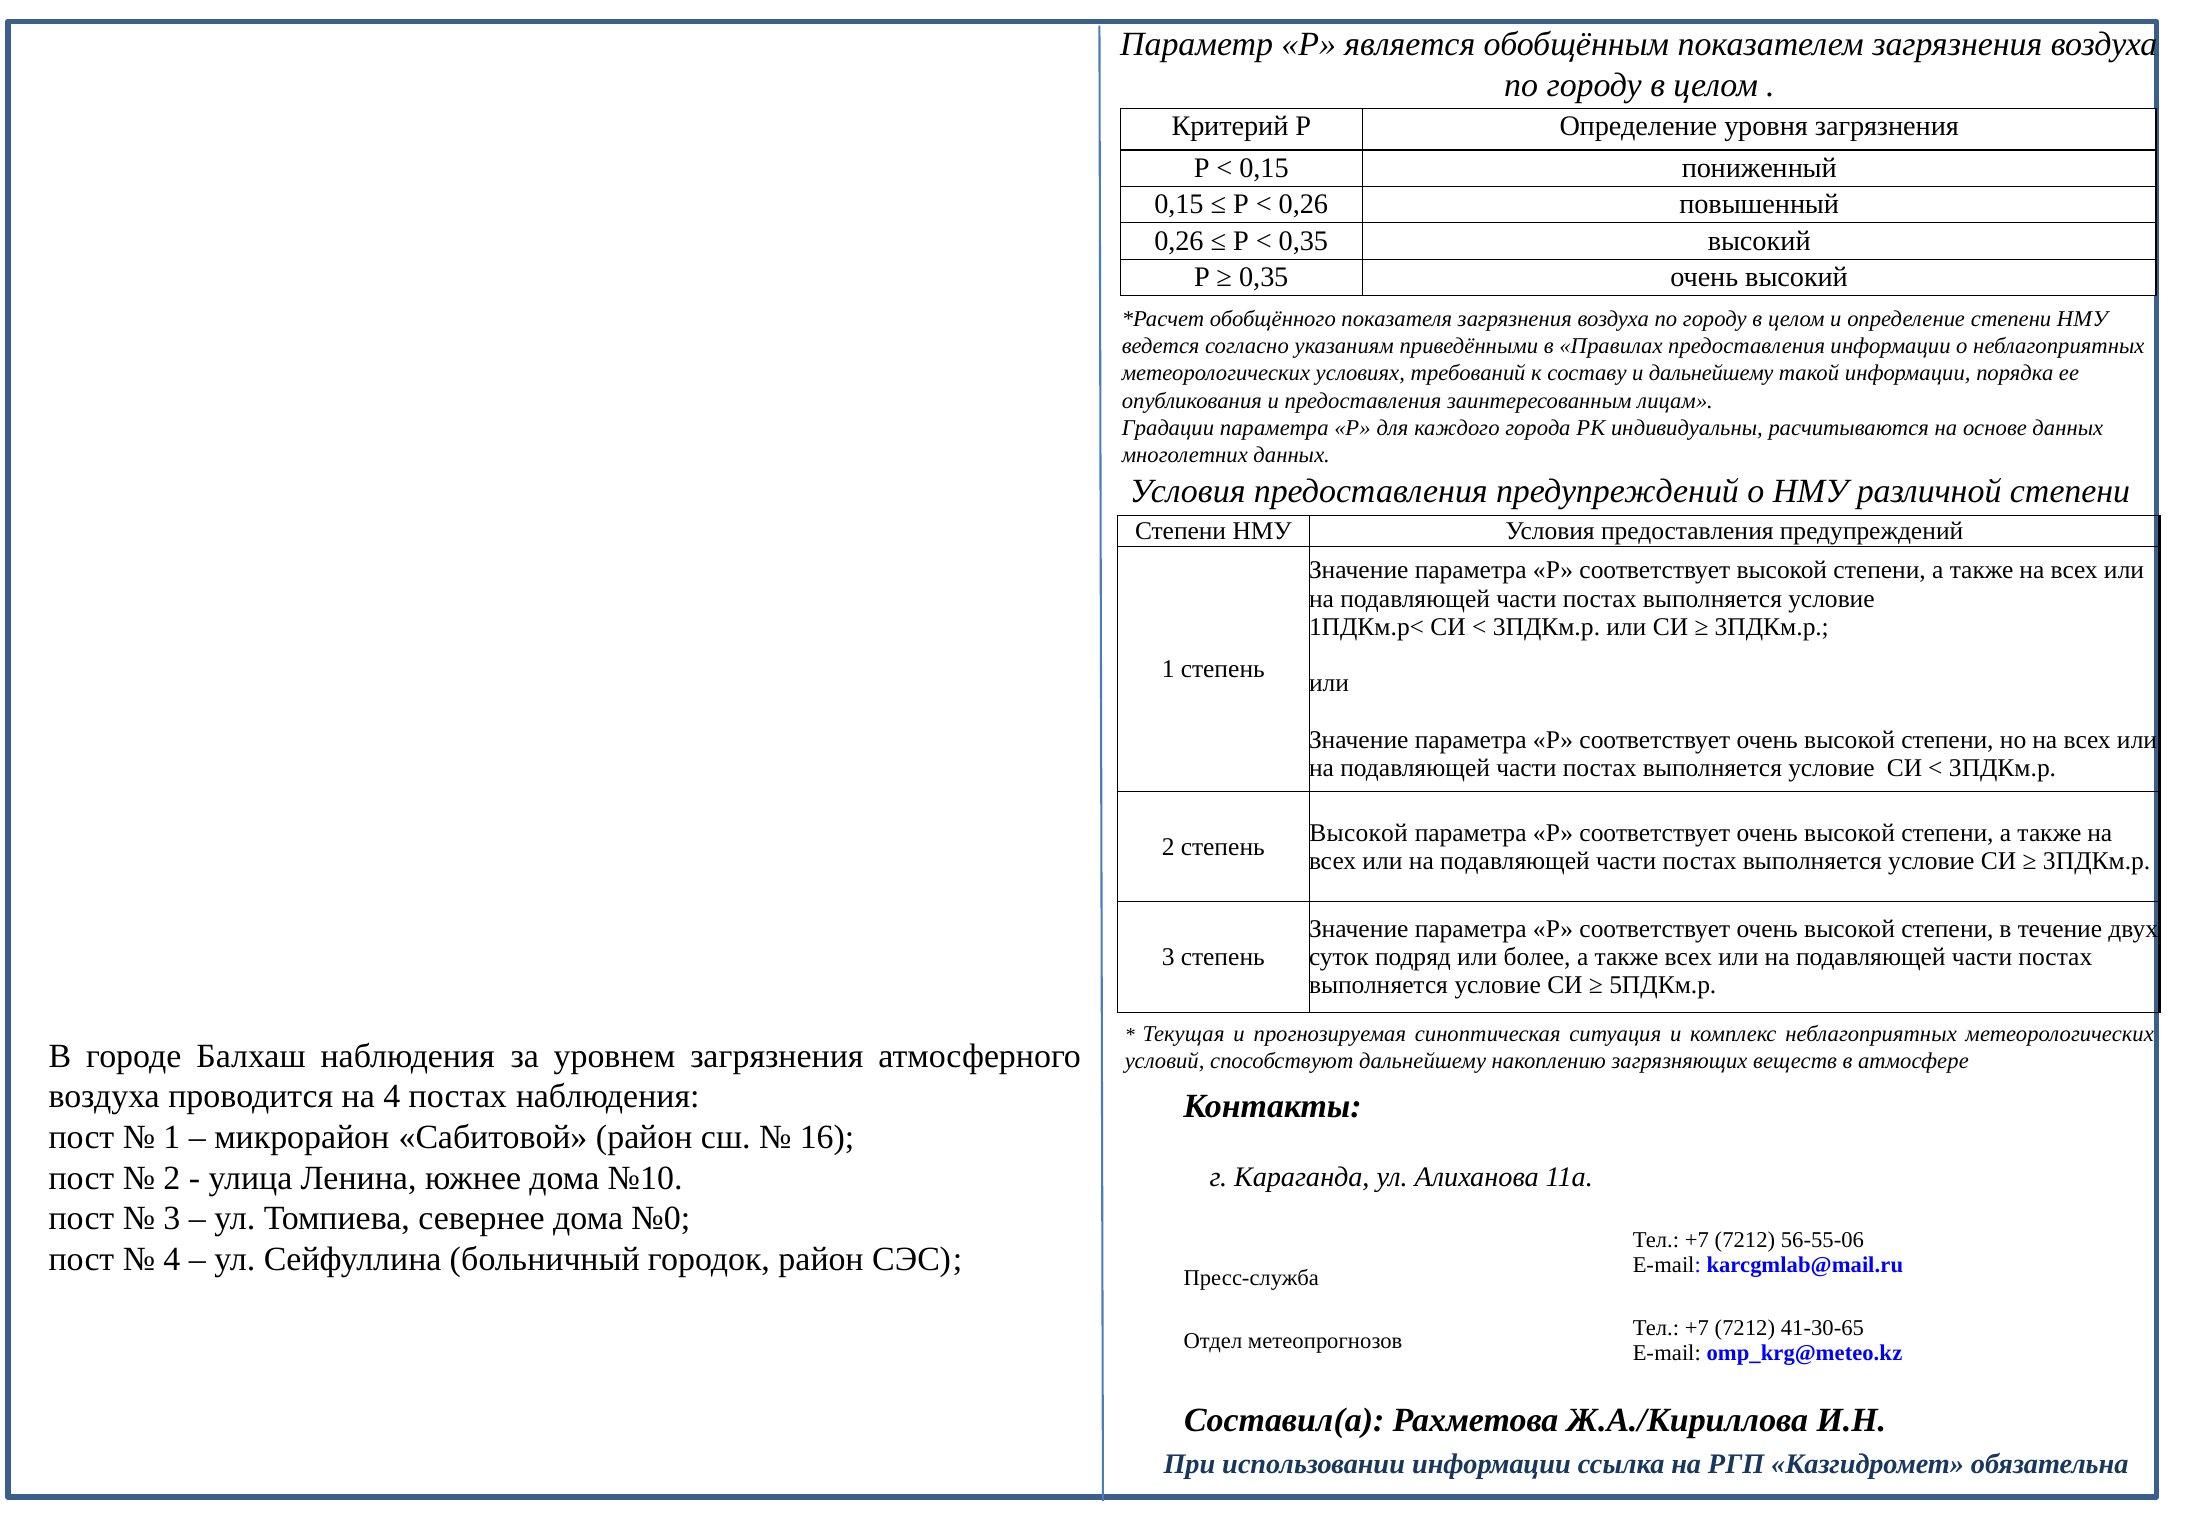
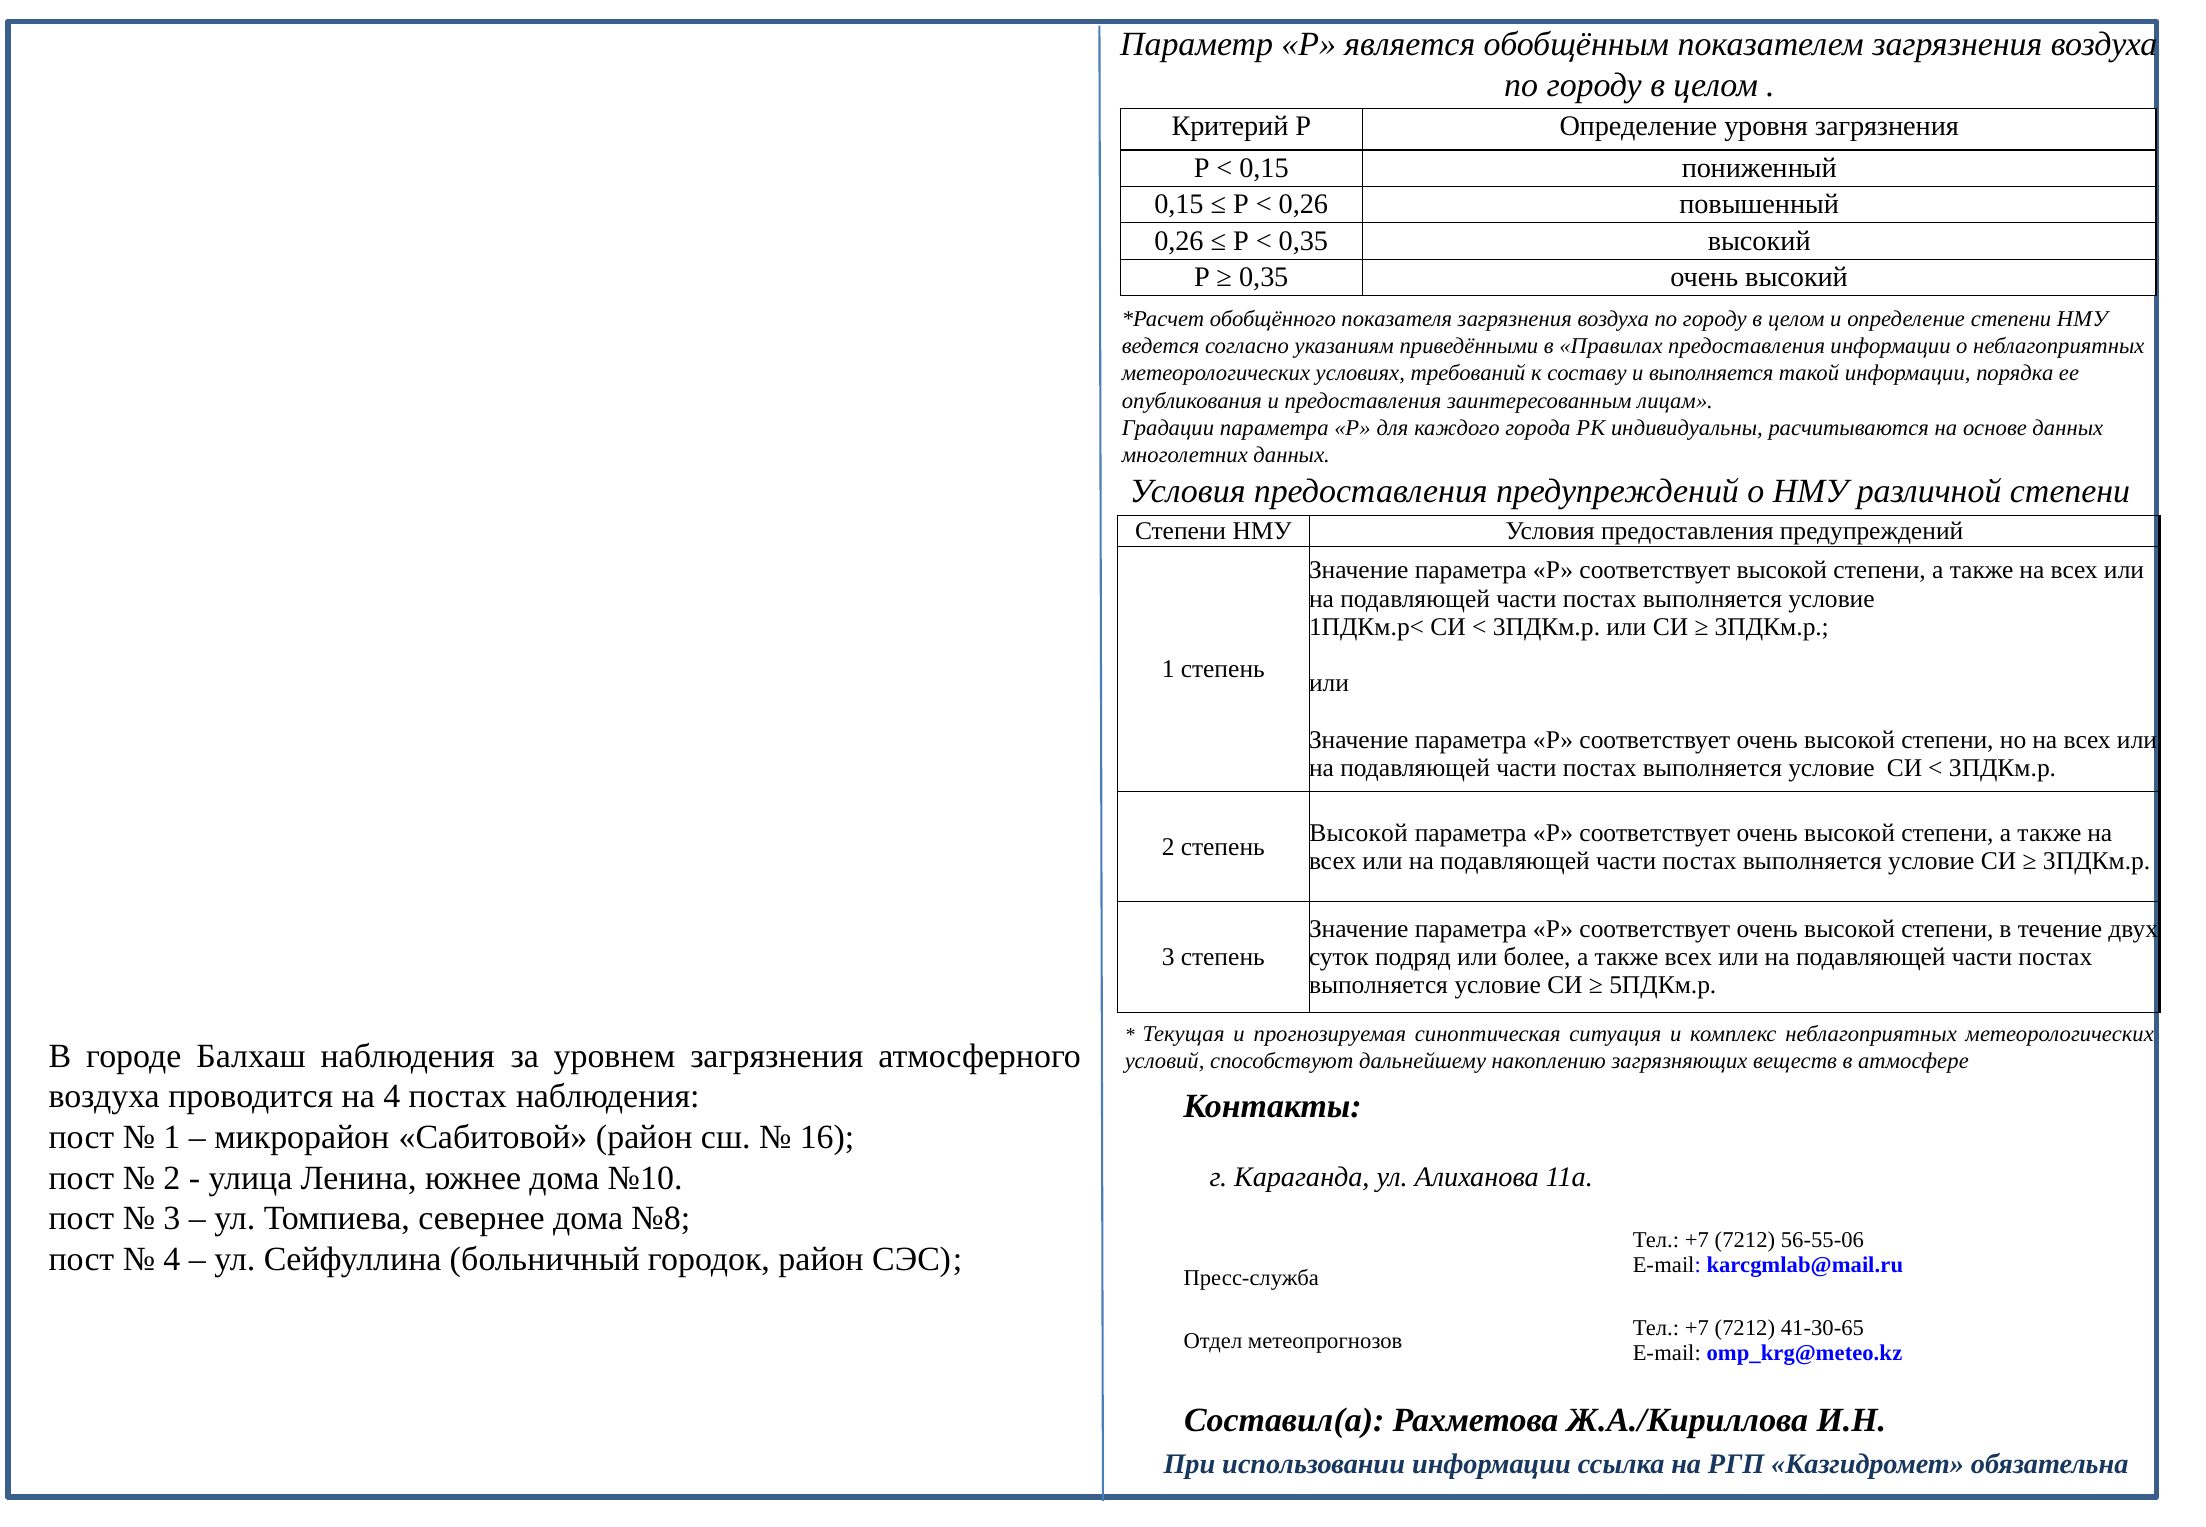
и дальнейшему: дальнейшему -> выполняется
№0: №0 -> №8
